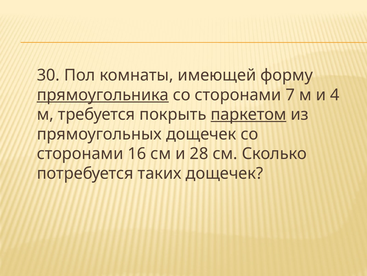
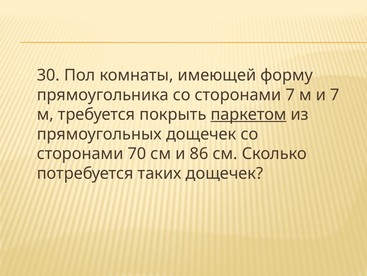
прямоугольника underline: present -> none
и 4: 4 -> 7
16: 16 -> 70
28: 28 -> 86
